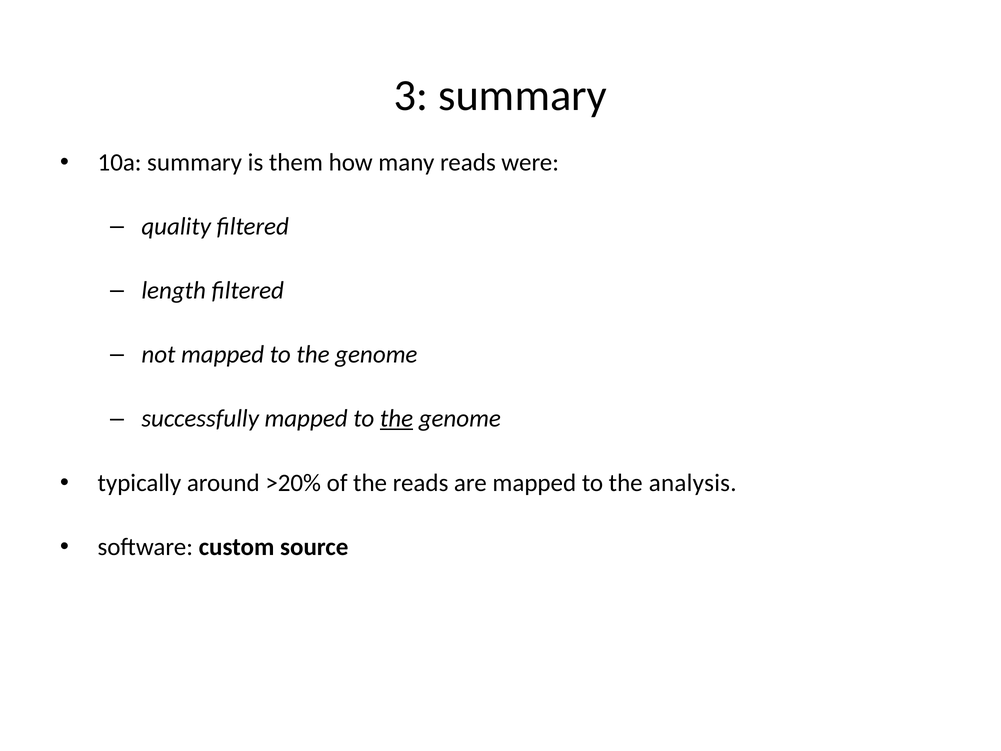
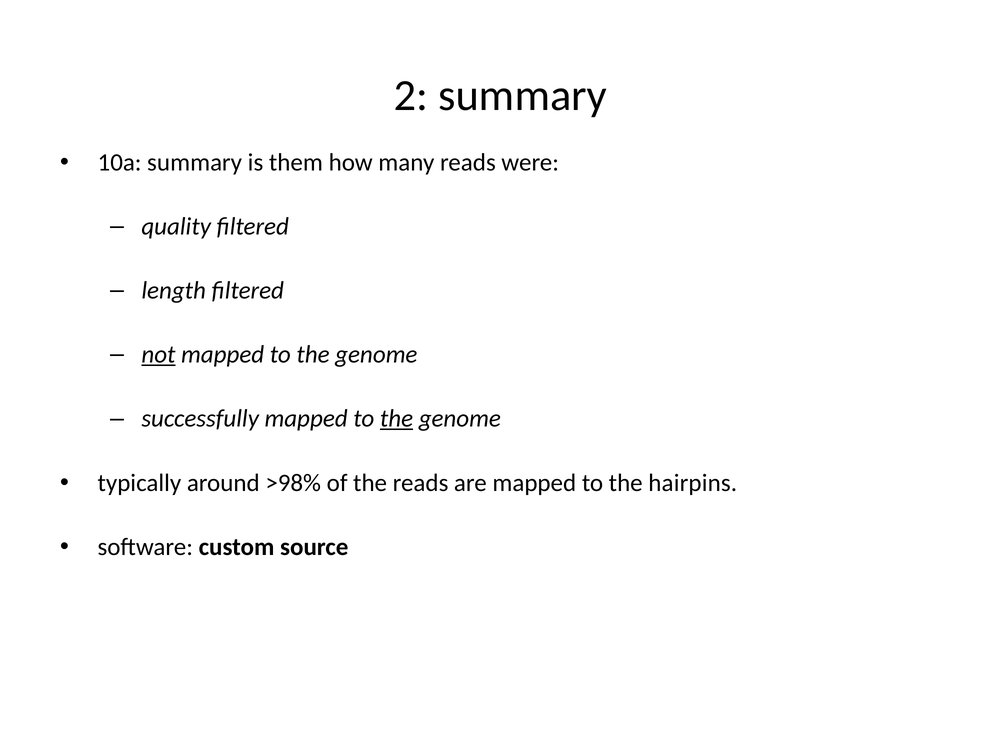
3: 3 -> 2
not underline: none -> present
>20%: >20% -> >98%
analysis: analysis -> hairpins
